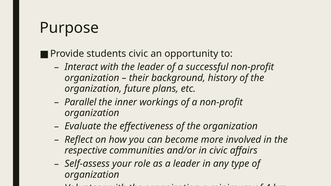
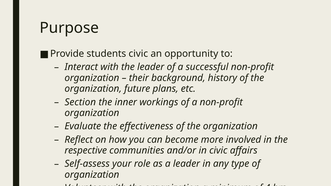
Parallel: Parallel -> Section
